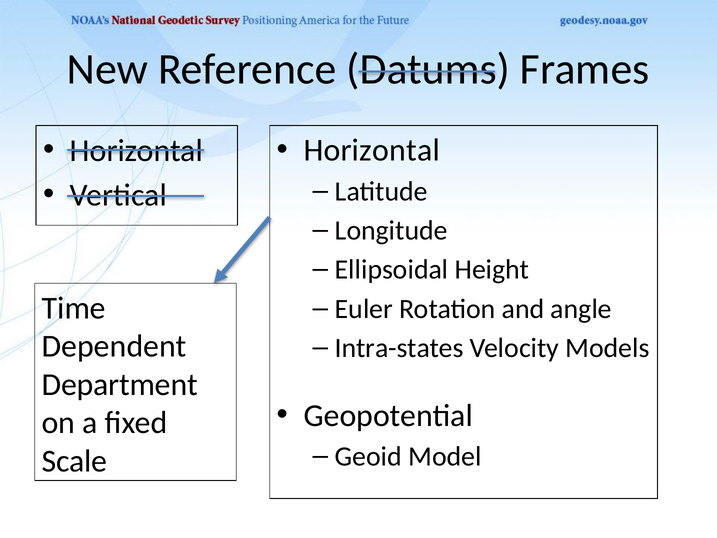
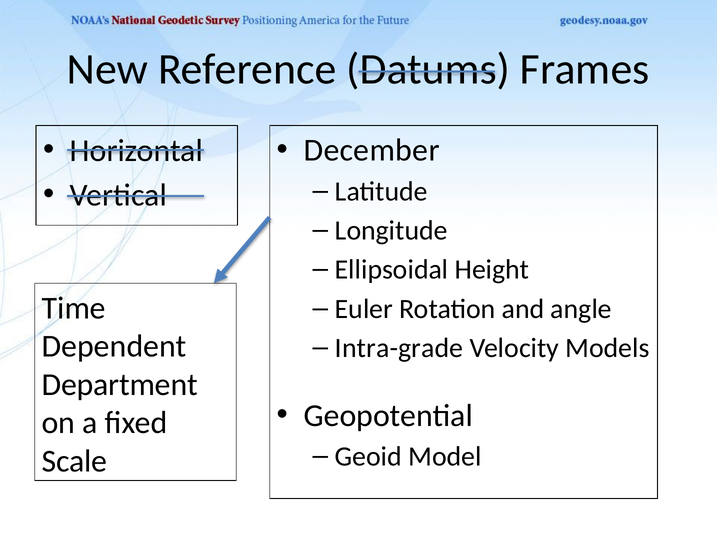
Horizontal at (372, 150): Horizontal -> December
Intra-states: Intra-states -> Intra-grade
